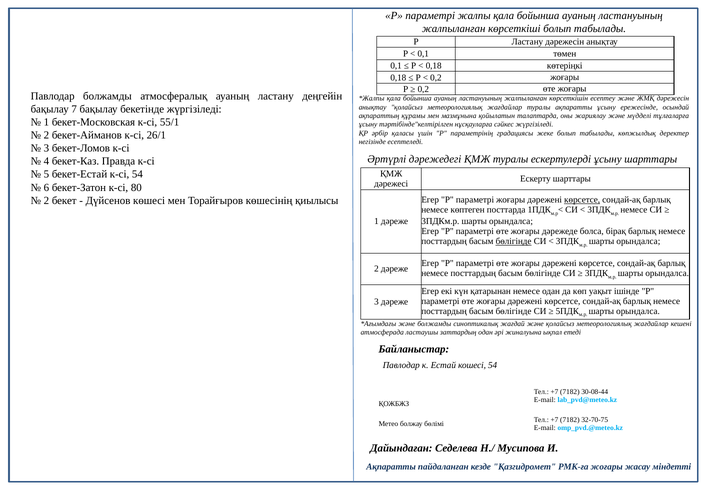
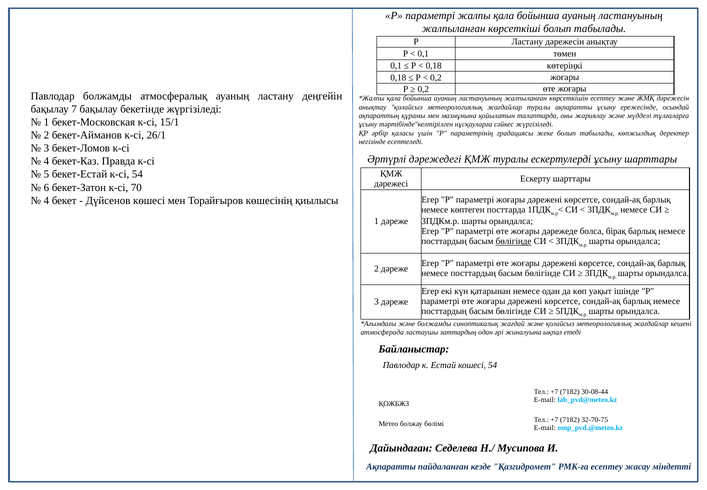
55/1: 55/1 -> 15/1
80: 80 -> 70
2 at (46, 200): 2 -> 4
көрсетсе at (582, 200) underline: present -> none
РМК-ға жоғары: жоғары -> есептеу
